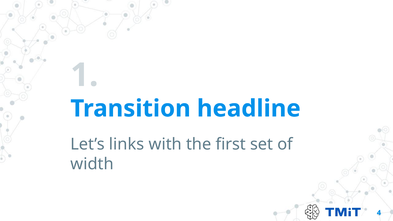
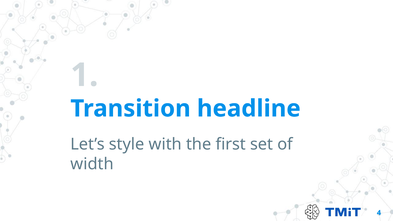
links: links -> style
